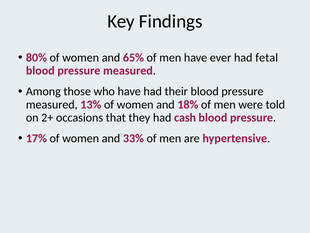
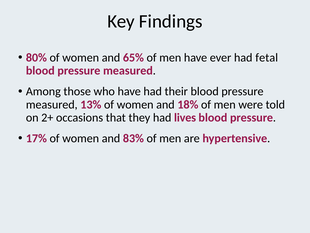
cash: cash -> lives
33%: 33% -> 83%
